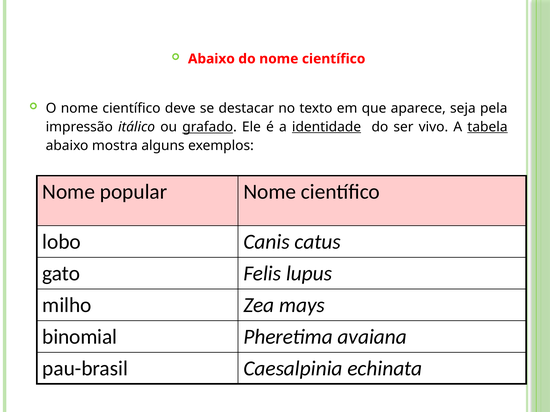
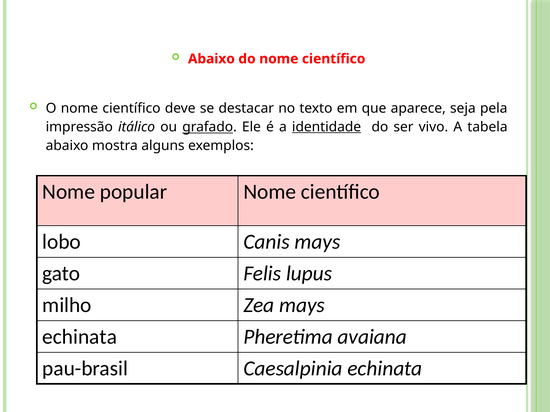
tabela underline: present -> none
Canis catus: catus -> mays
binomial at (80, 337): binomial -> echinata
